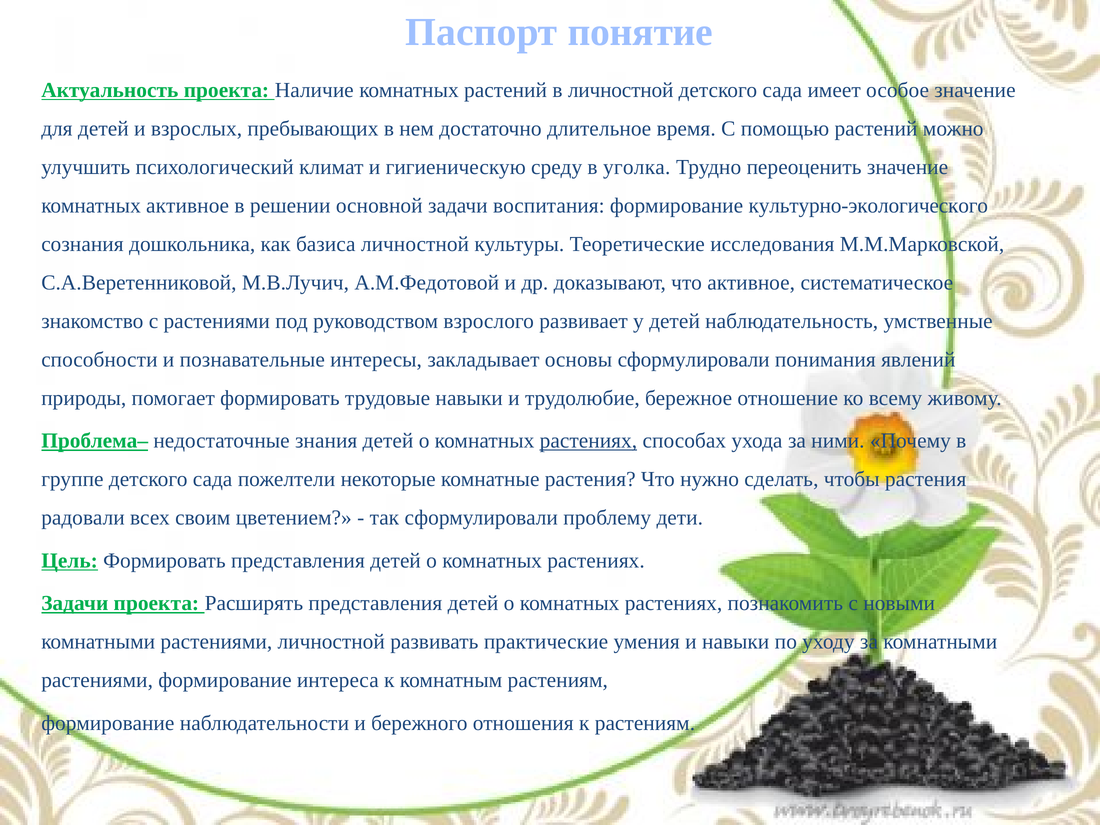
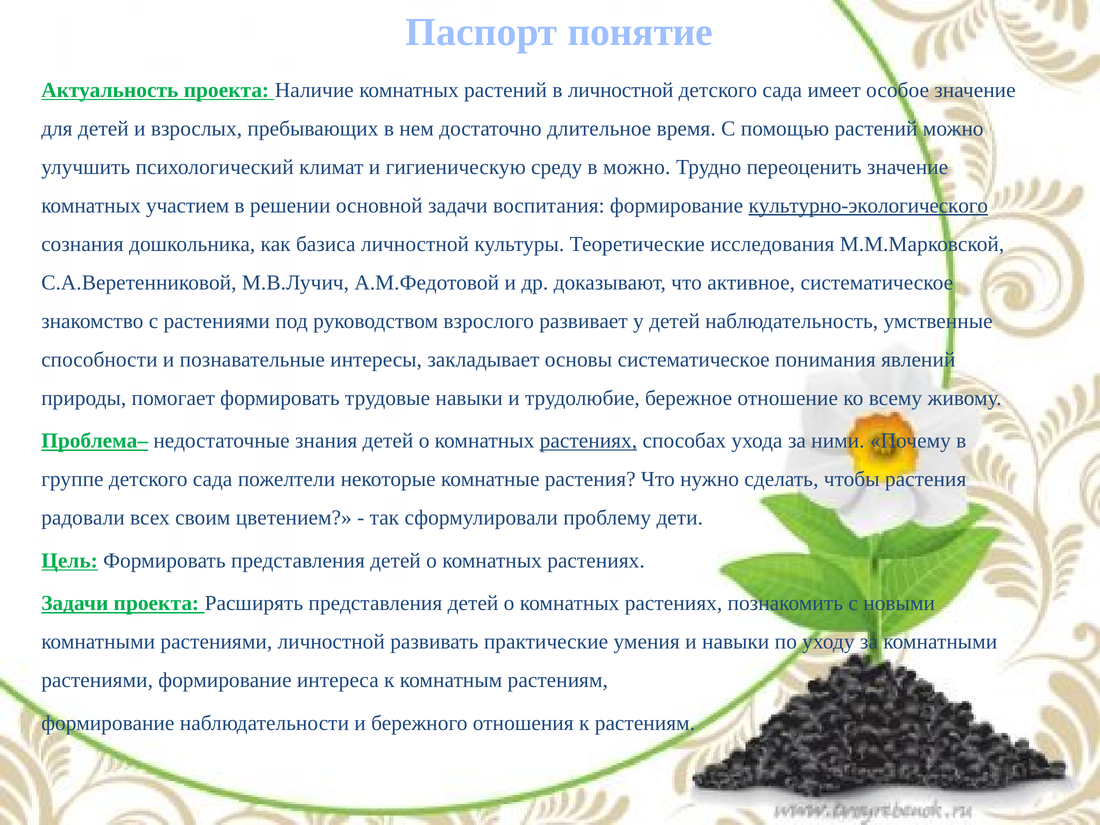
в уголка: уголка -> можно
комнатных активное: активное -> участием
культурно-экологического underline: none -> present
основы сформулировали: сформулировали -> систематическое
